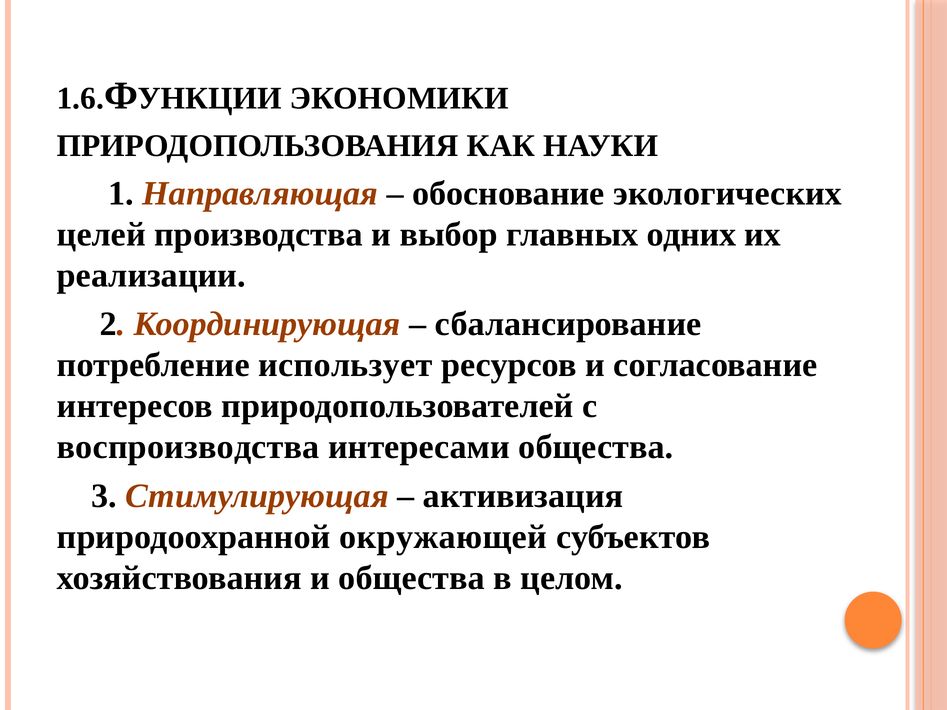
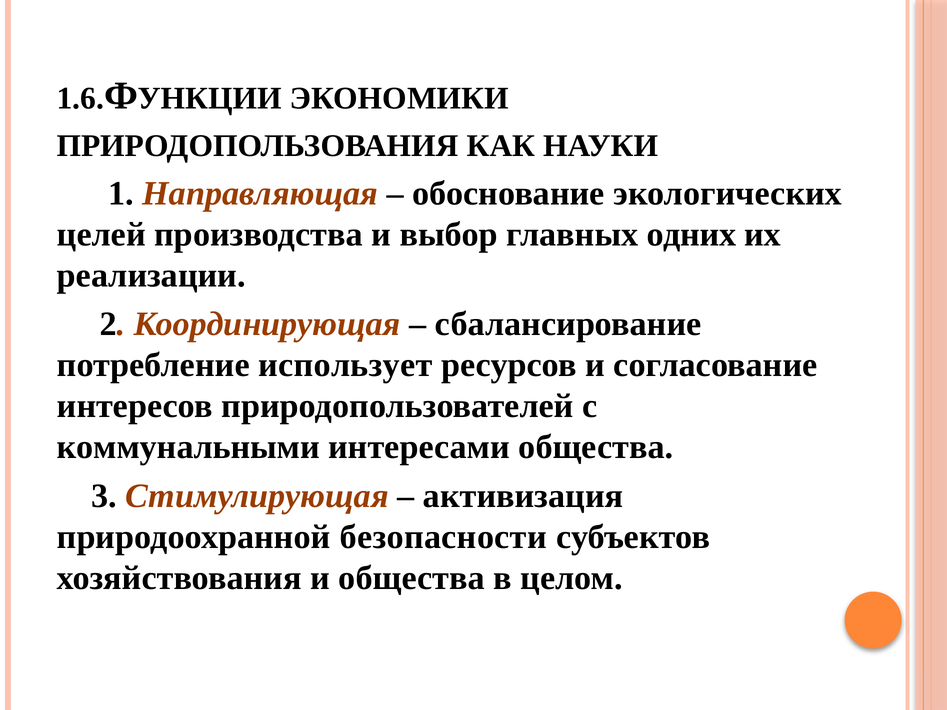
воспроизводства: воспроизводства -> коммунальными
окружающей: окружающей -> безопасности
